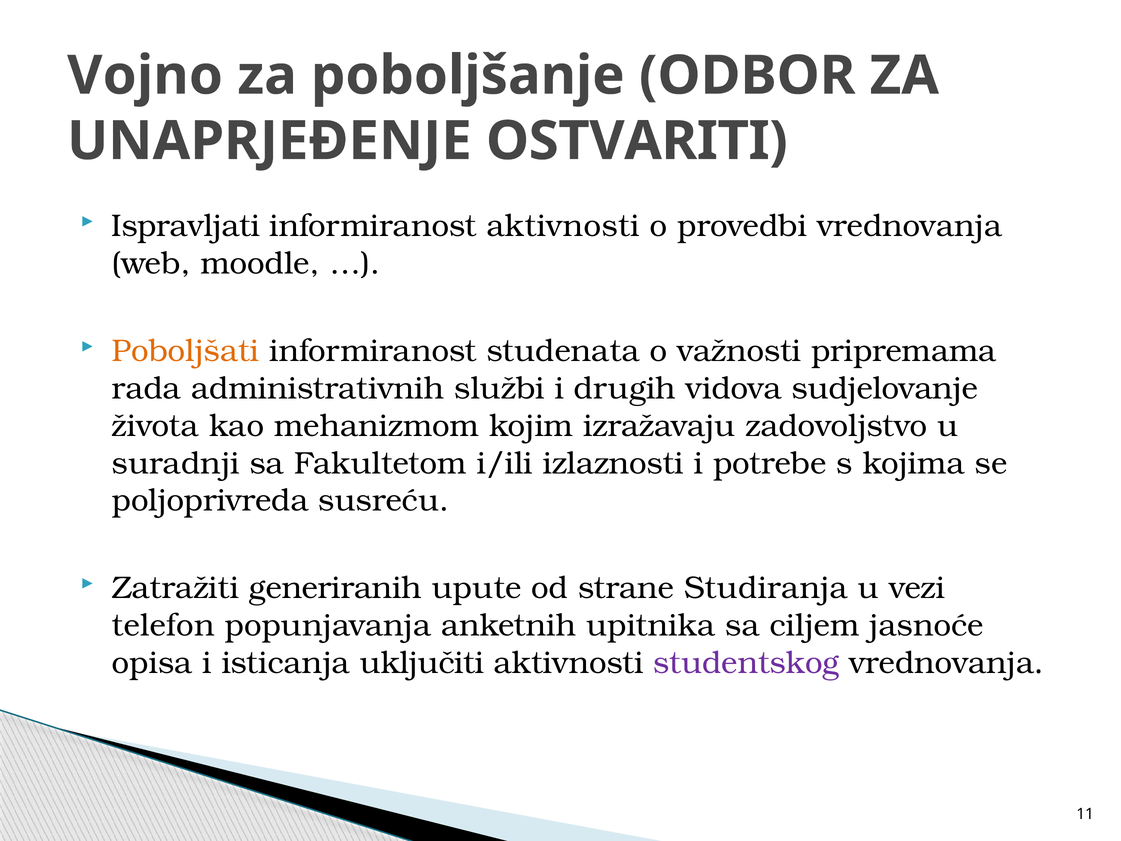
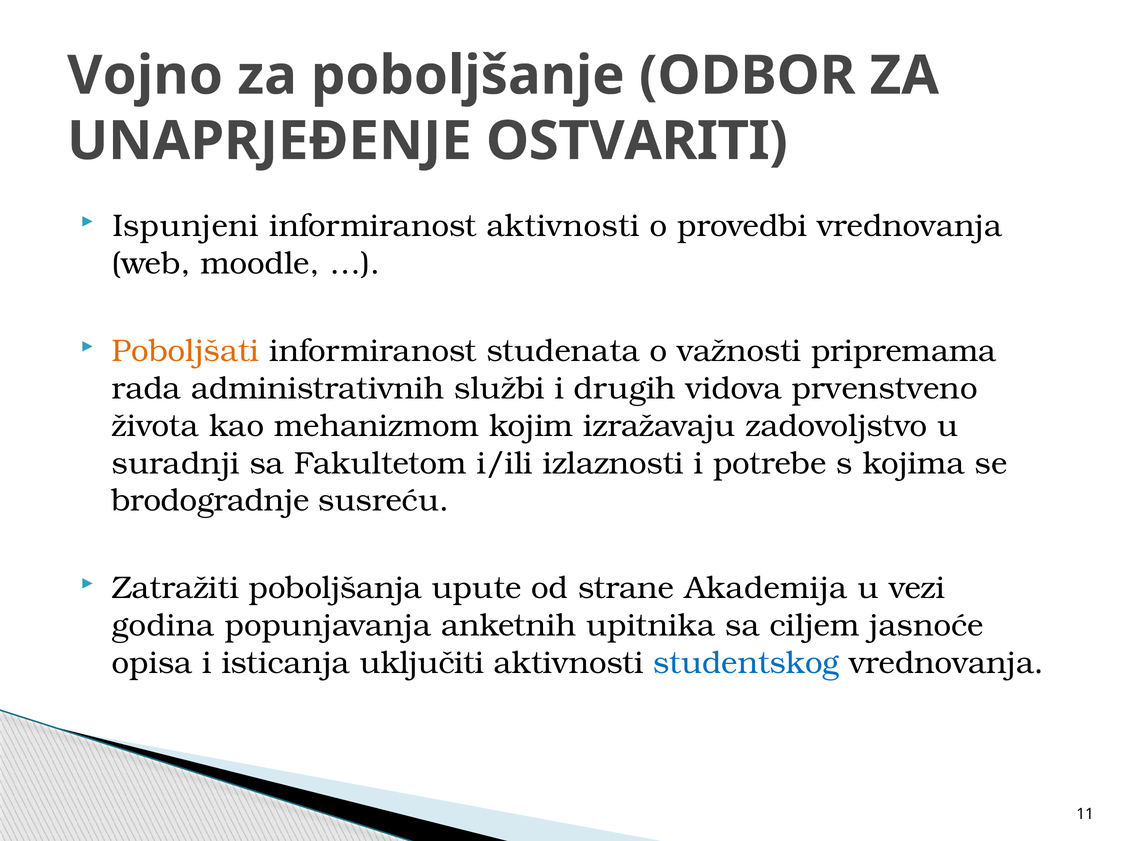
Ispravljati: Ispravljati -> Ispunjeni
sudjelovanje: sudjelovanje -> prvenstveno
poljoprivreda: poljoprivreda -> brodogradnje
generiranih: generiranih -> poboljšanja
Studiranja: Studiranja -> Akademija
telefon: telefon -> godina
studentskog colour: purple -> blue
